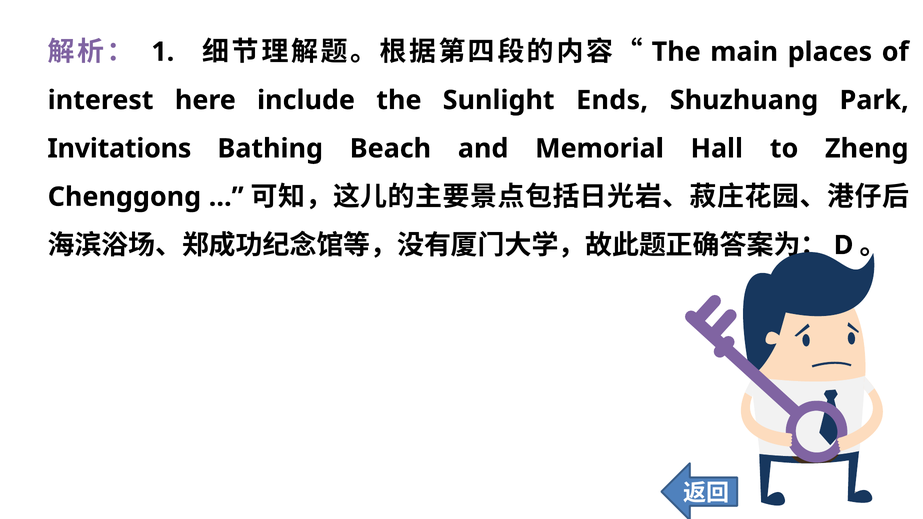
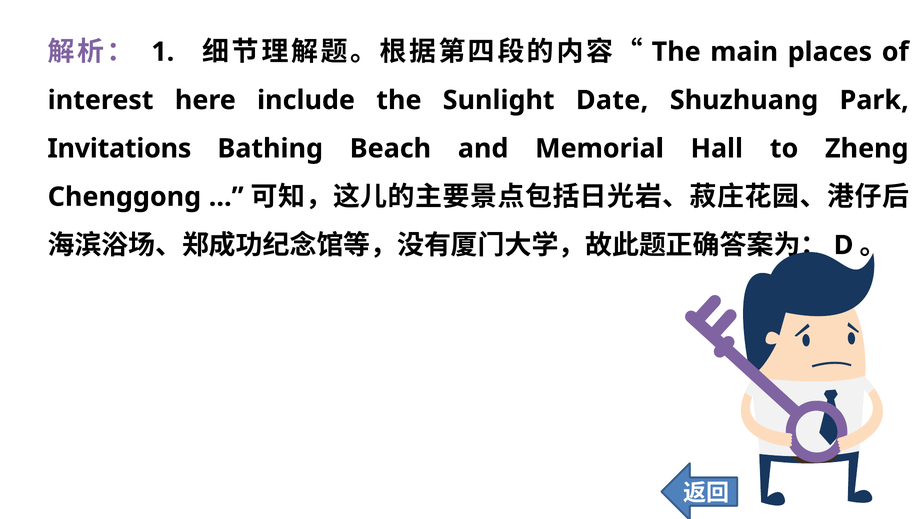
Ends: Ends -> Date
